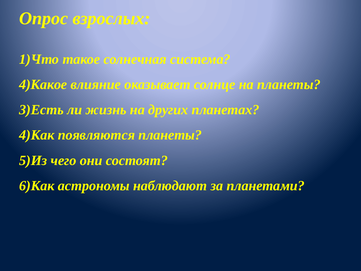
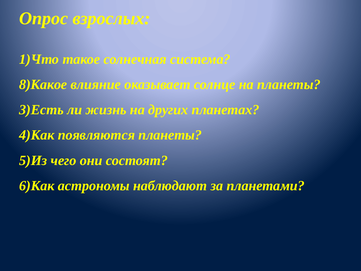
4)Какое: 4)Какое -> 8)Какое
